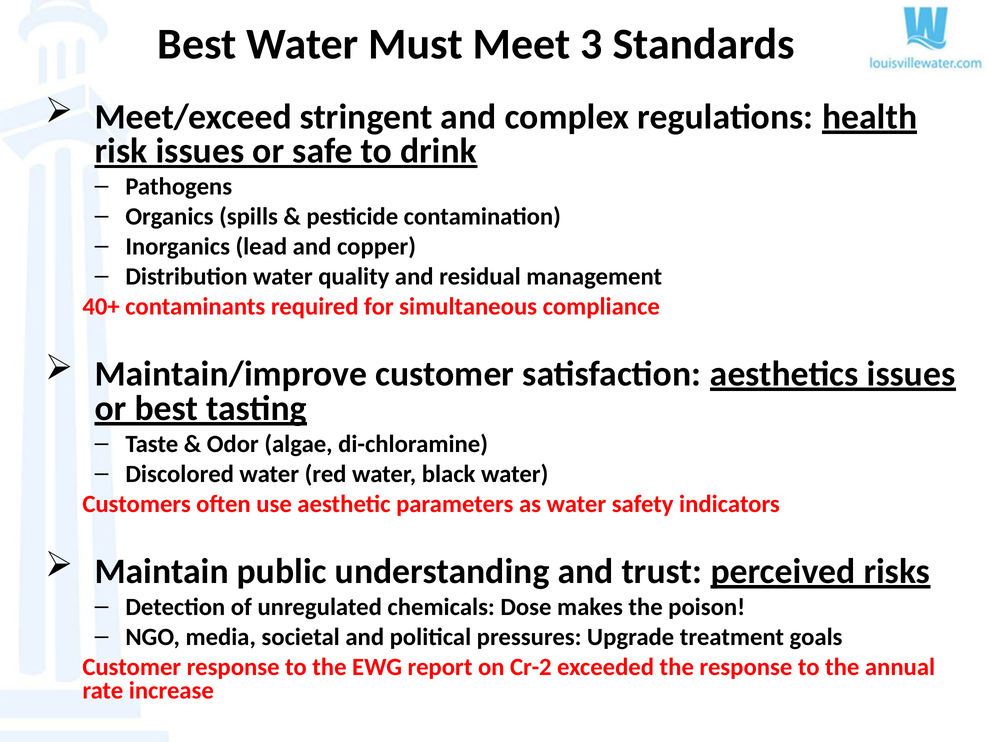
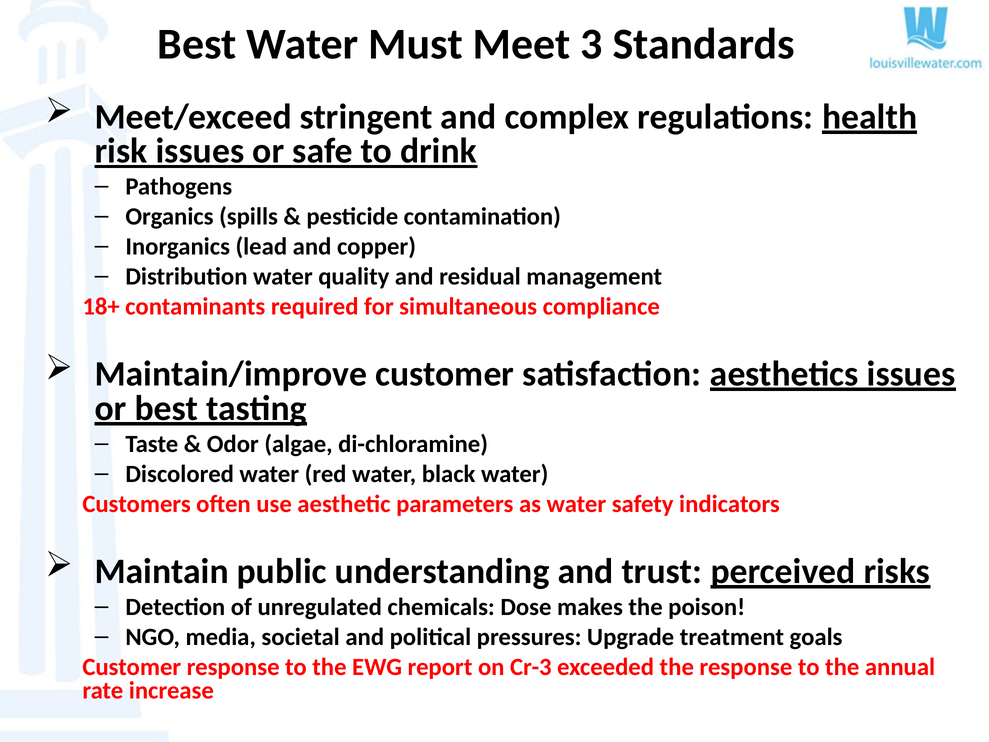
40+: 40+ -> 18+
Cr-2: Cr-2 -> Cr-3
